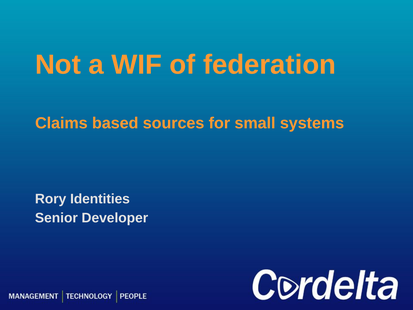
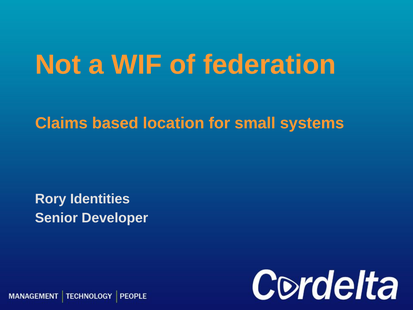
sources: sources -> location
